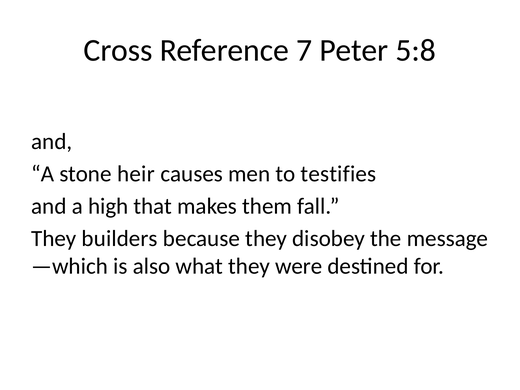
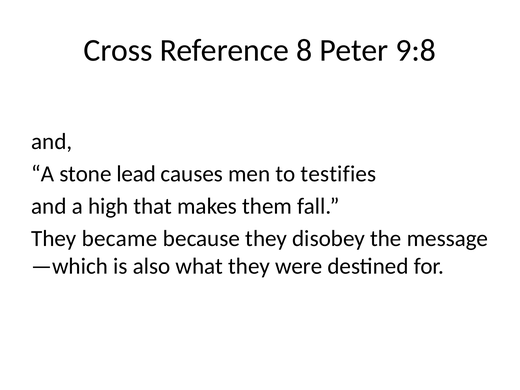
7: 7 -> 8
5:8: 5:8 -> 9:8
heir: heir -> lead
builders: builders -> became
